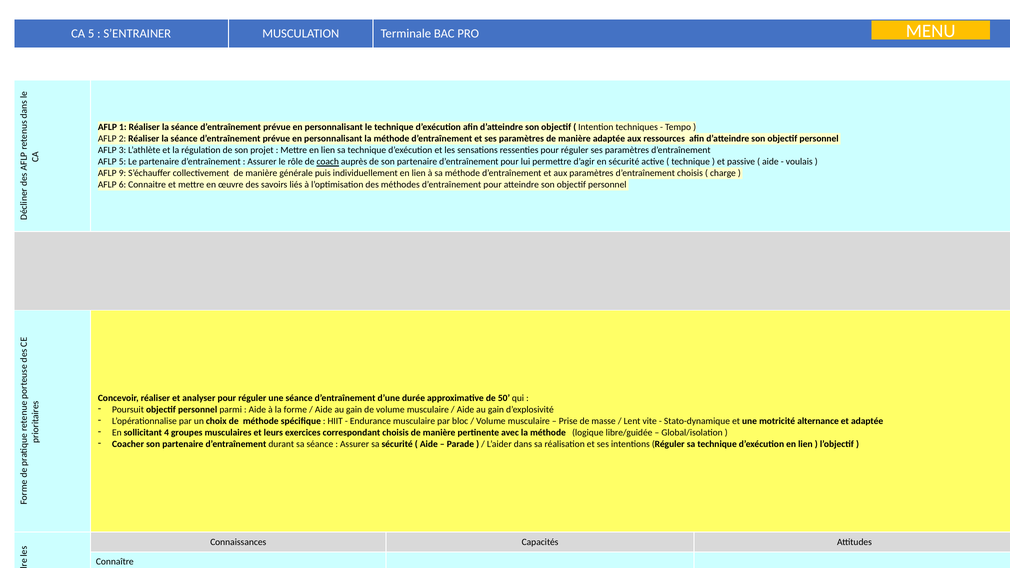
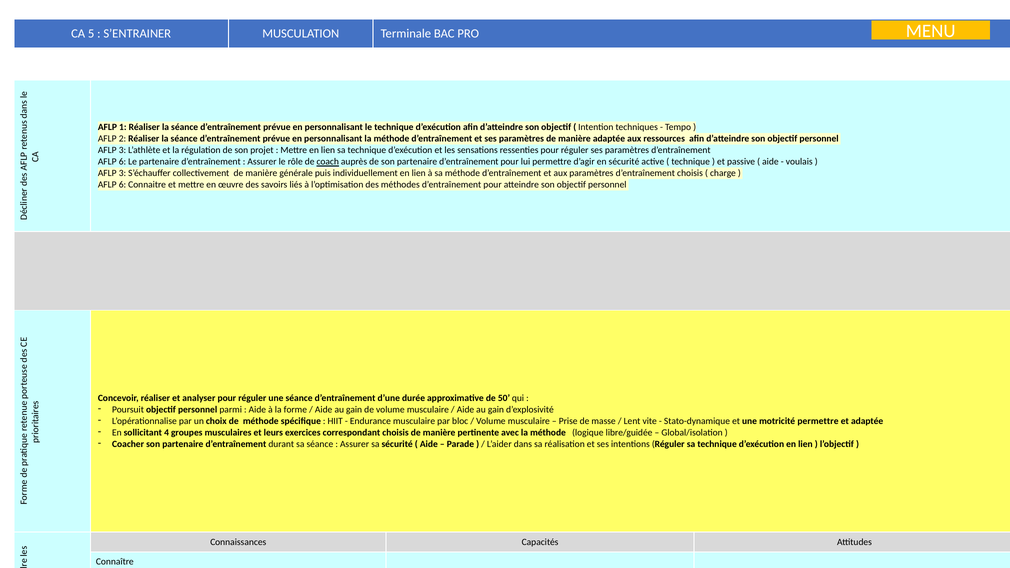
5 at (122, 162): 5 -> 6
9 at (122, 173): 9 -> 3
motricité alternance: alternance -> permettre
